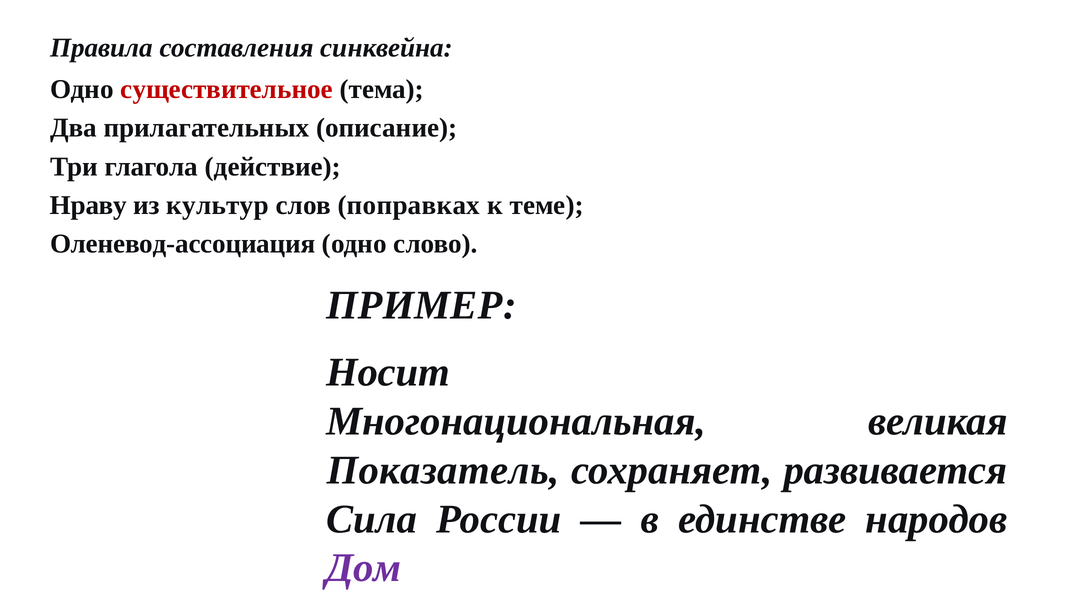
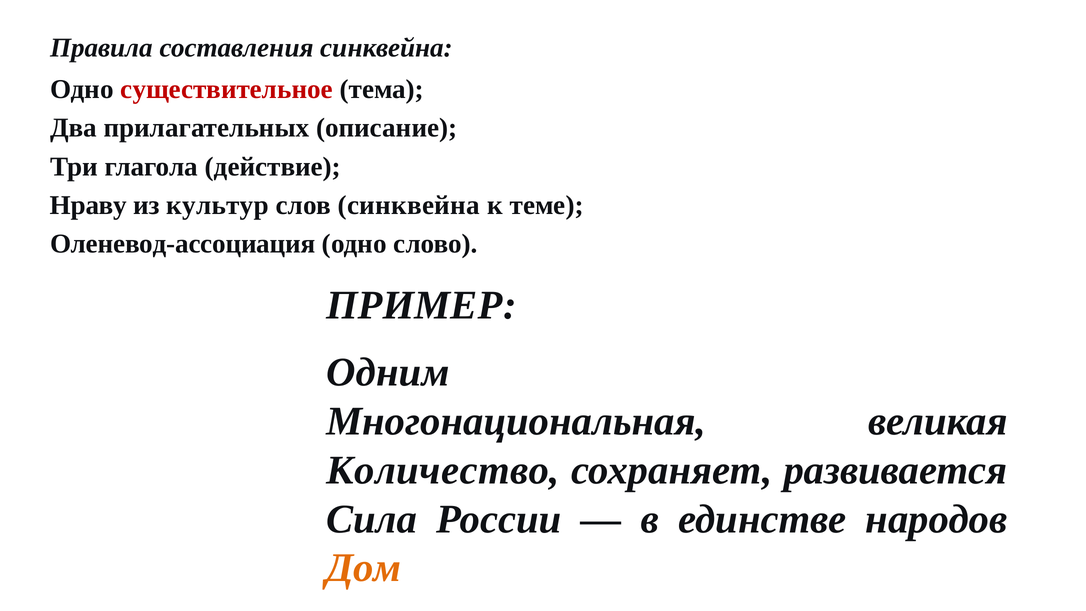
слов поправках: поправках -> синквейна
Носит: Носит -> Одним
Показатель: Показатель -> Количество
Дом colour: purple -> orange
